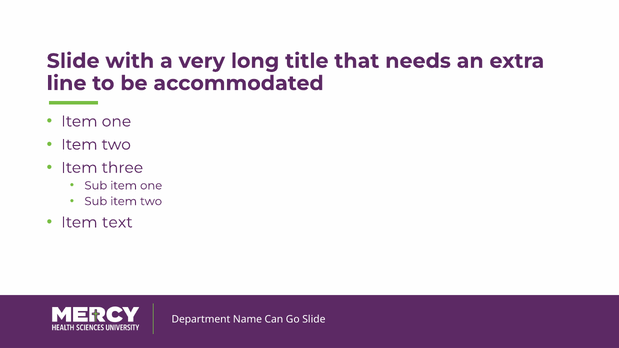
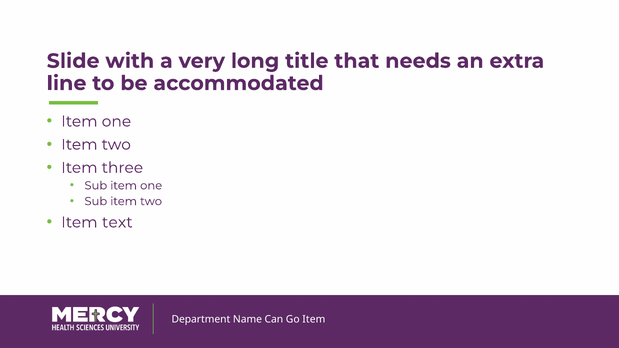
Go Slide: Slide -> Item
